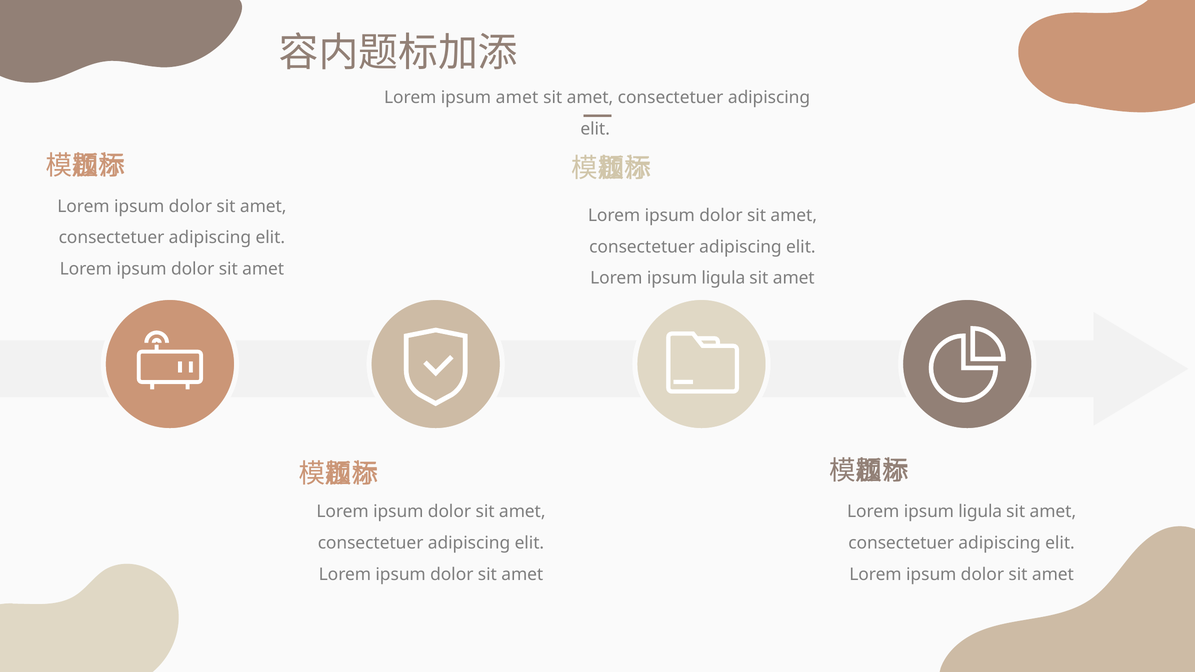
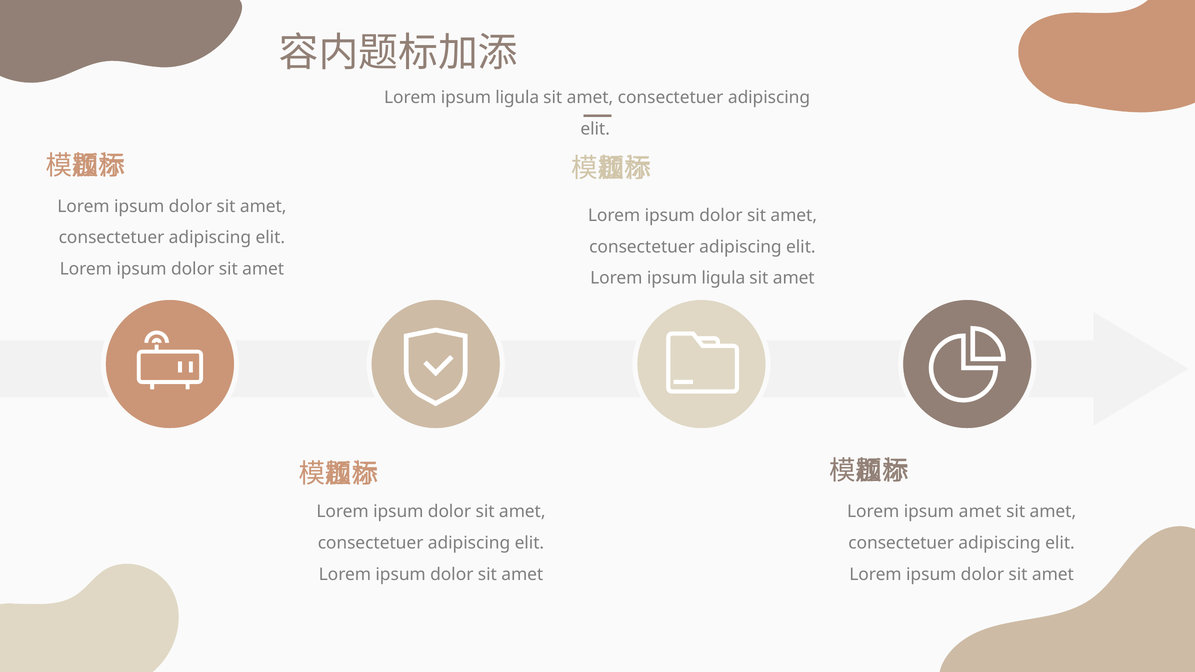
amet at (517, 98): amet -> ligula
ligula at (980, 512): ligula -> amet
